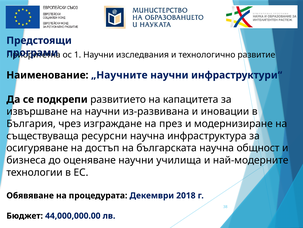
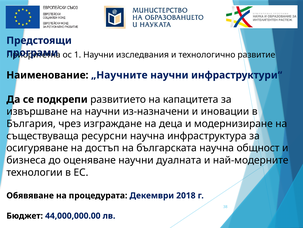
из-развивана: из-развивана -> из-назначени
през: през -> деца
училища: училища -> дуалната
